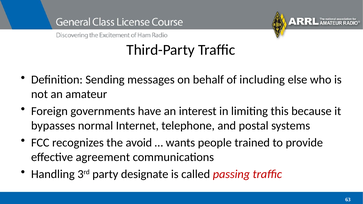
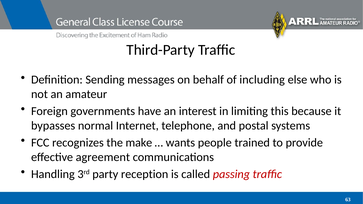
avoid: avoid -> make
designate: designate -> reception
